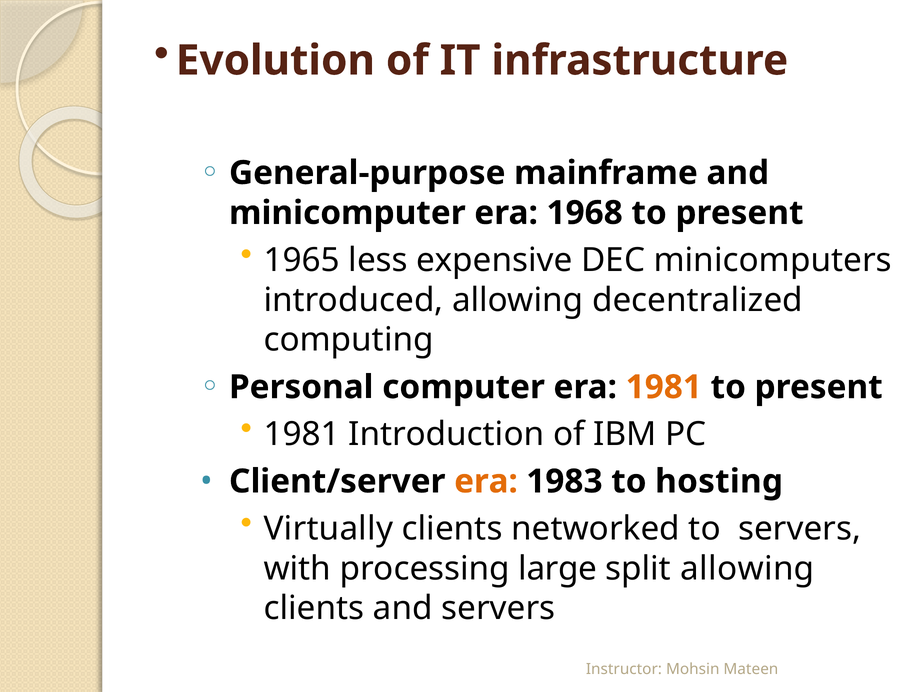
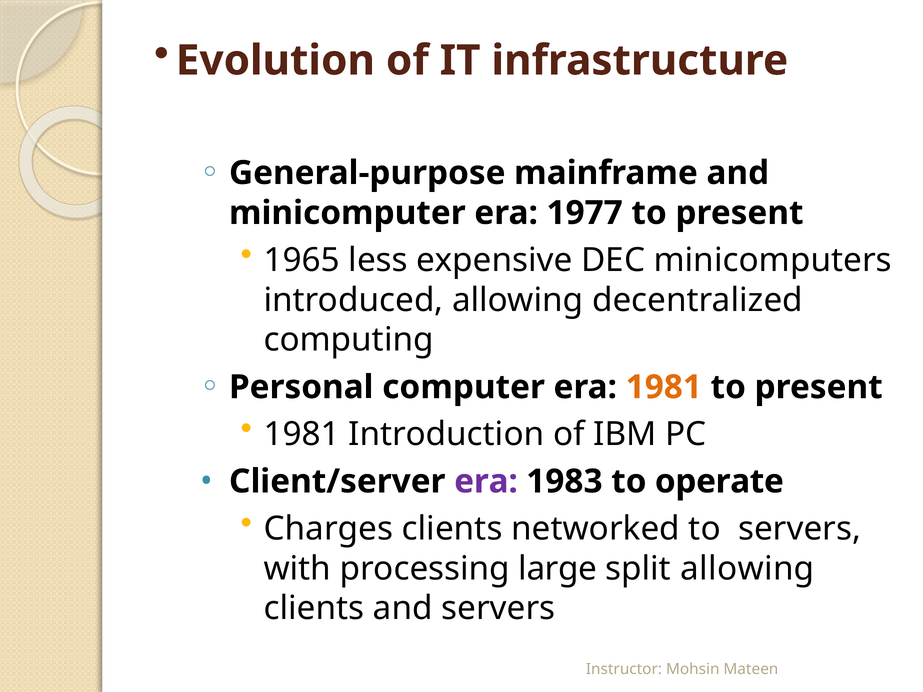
1968: 1968 -> 1977
era at (486, 482) colour: orange -> purple
hosting: hosting -> operate
Virtually: Virtually -> Charges
